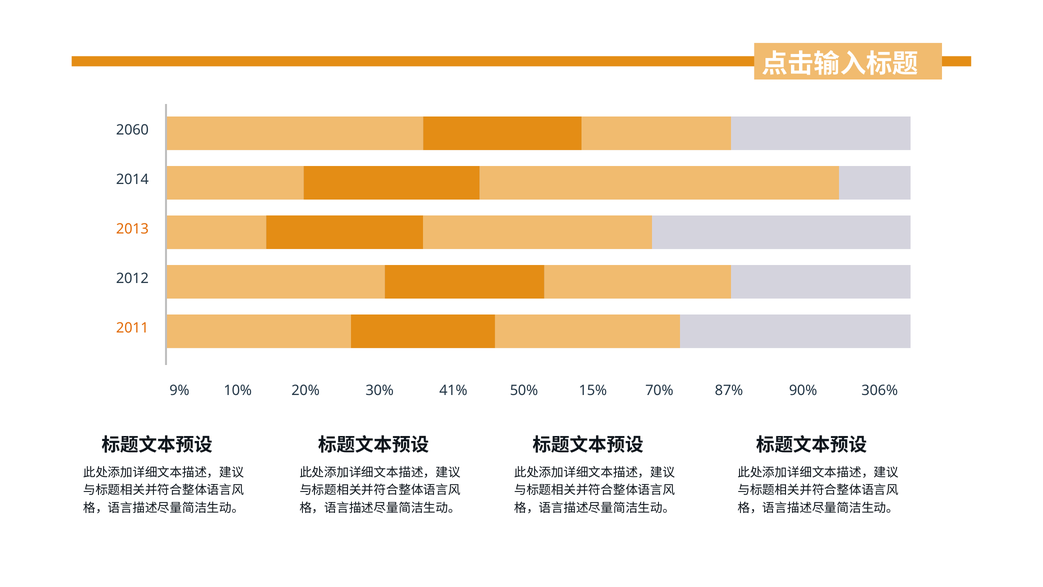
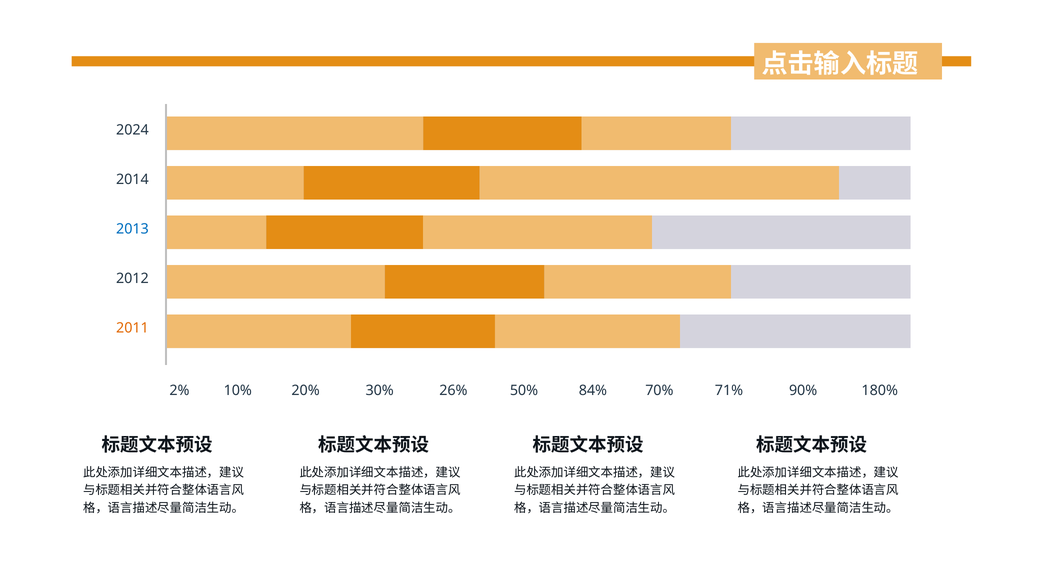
2060: 2060 -> 2024
2013 colour: orange -> blue
9%: 9% -> 2%
41%: 41% -> 26%
15%: 15% -> 84%
87%: 87% -> 71%
306%: 306% -> 180%
